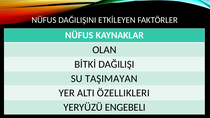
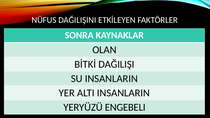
NÜFUS at (79, 35): NÜFUS -> SONRA
SU TAŞIMAYAN: TAŞIMAYAN -> INSANLARIN
ALTI ÖZELLIKLERI: ÖZELLIKLERI -> INSANLARIN
